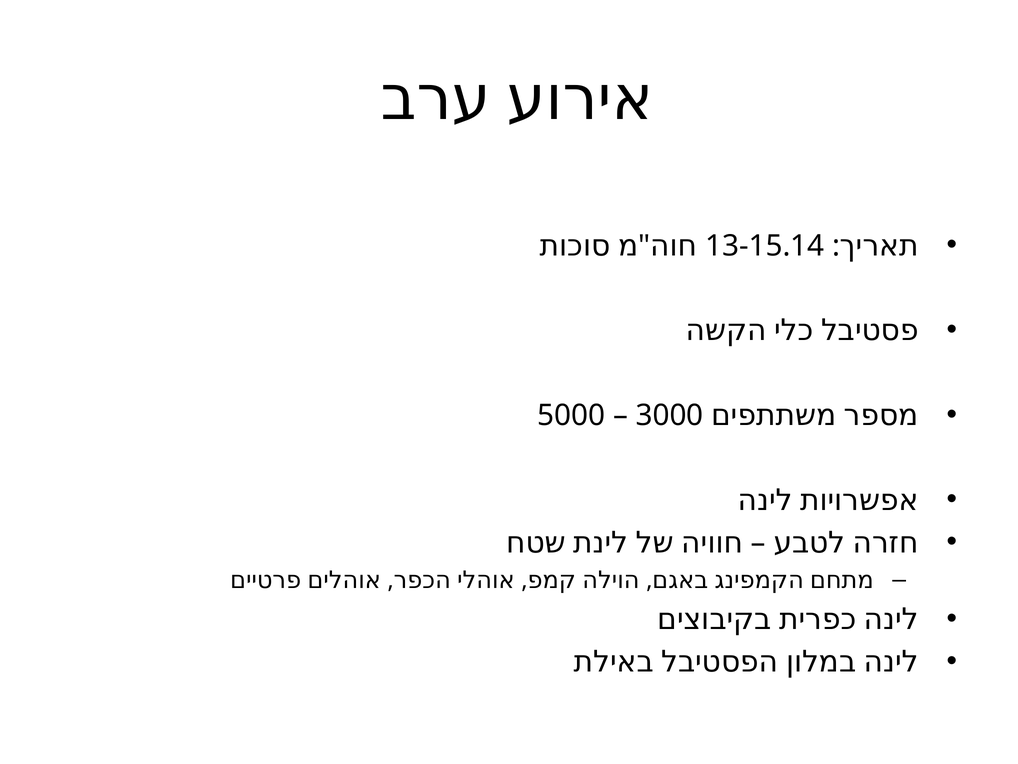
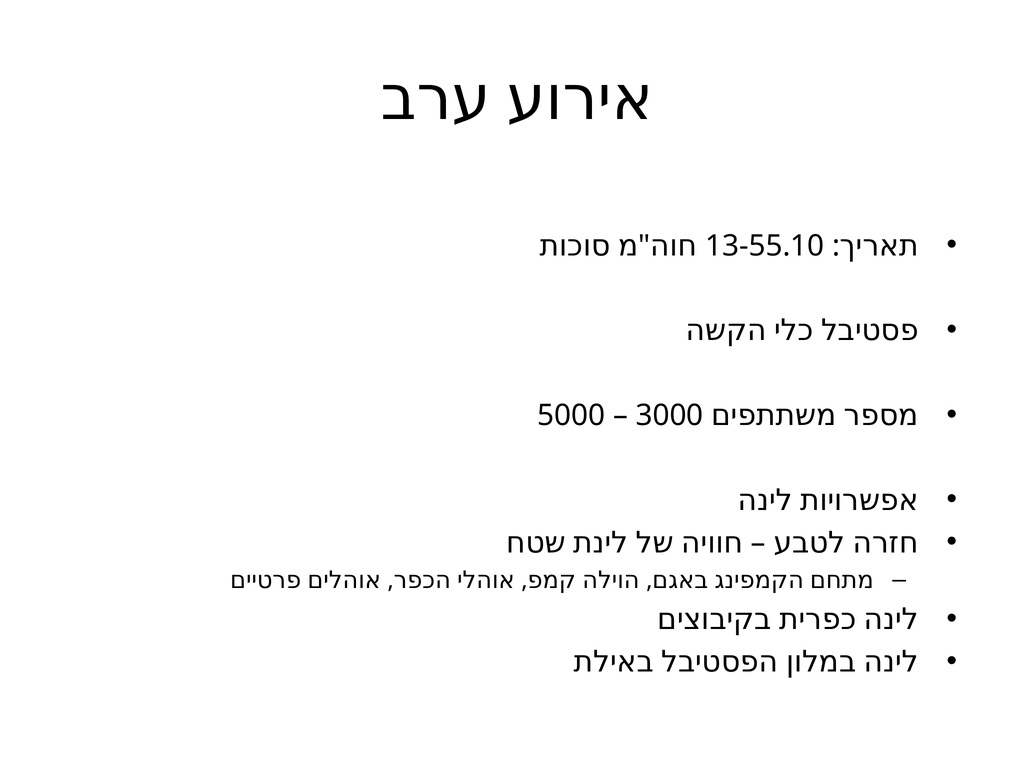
13-15.14: 13-15.14 -> 13-55.10
